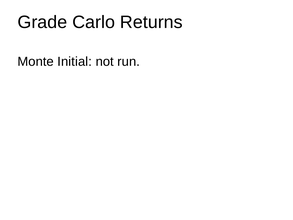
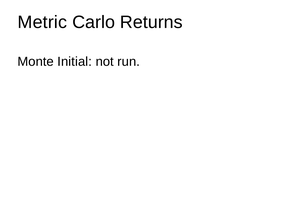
Grade: Grade -> Metric
